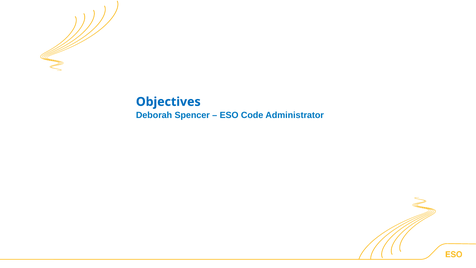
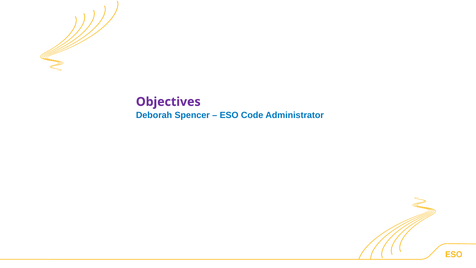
Objectives colour: blue -> purple
